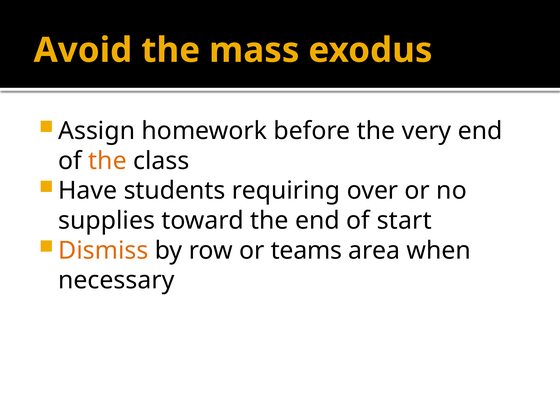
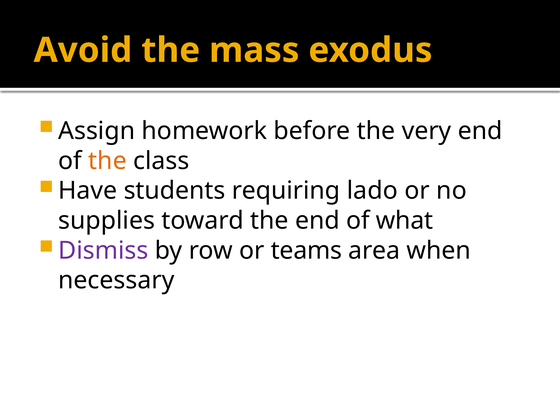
over: over -> lado
start: start -> what
Dismiss colour: orange -> purple
